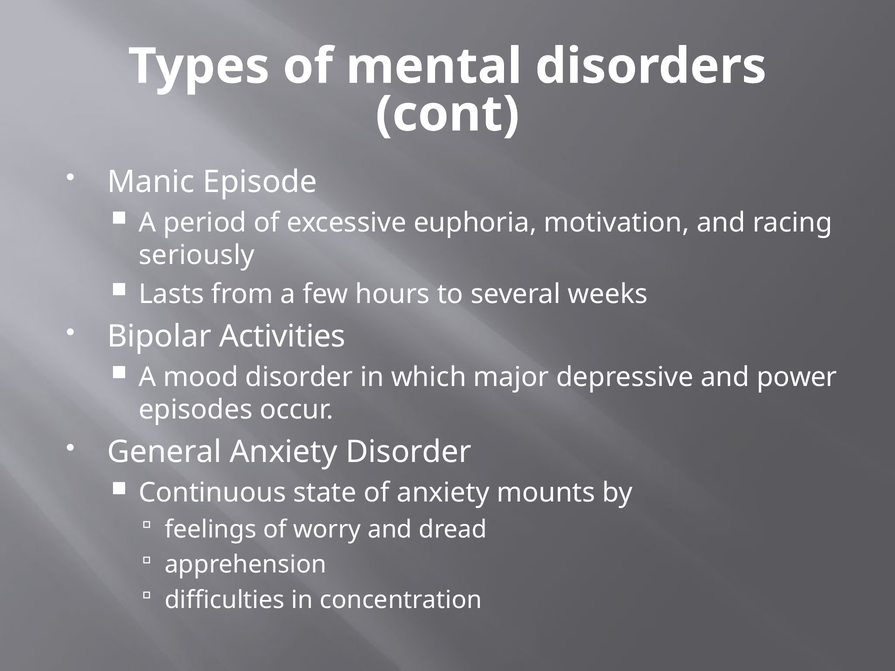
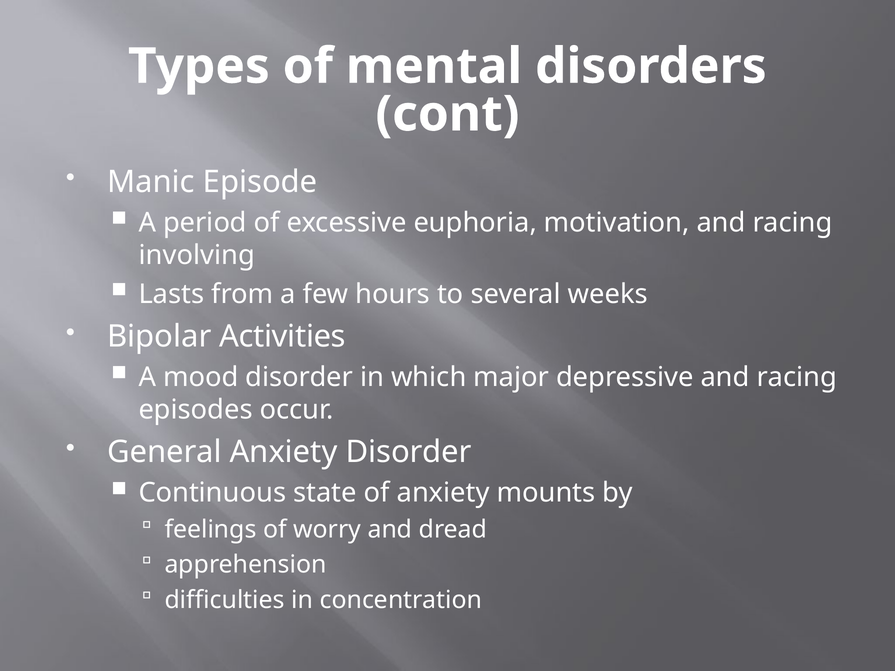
seriously: seriously -> involving
depressive and power: power -> racing
